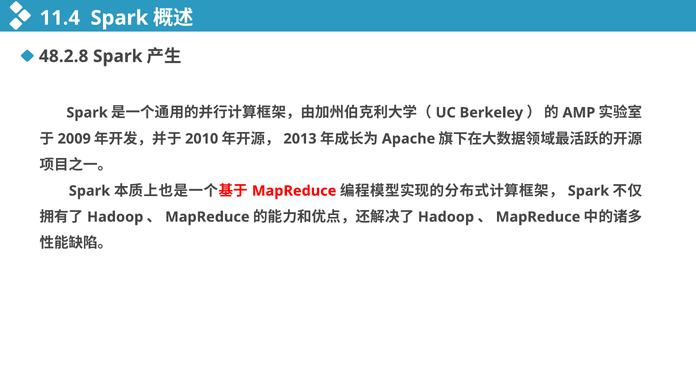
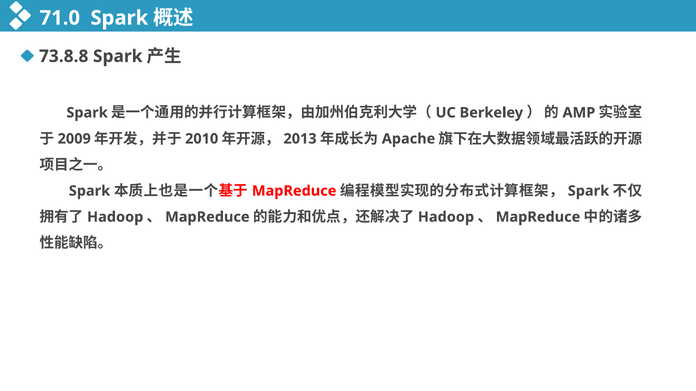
11.4: 11.4 -> 71.0
48.2.8: 48.2.8 -> 73.8.8
